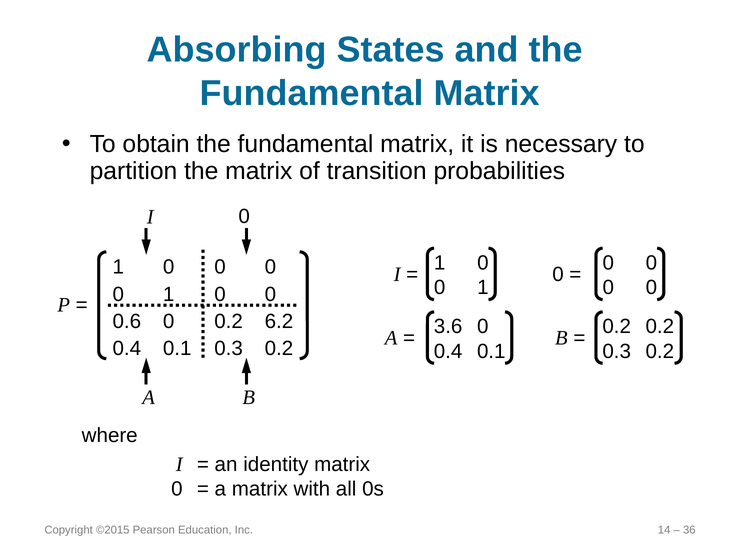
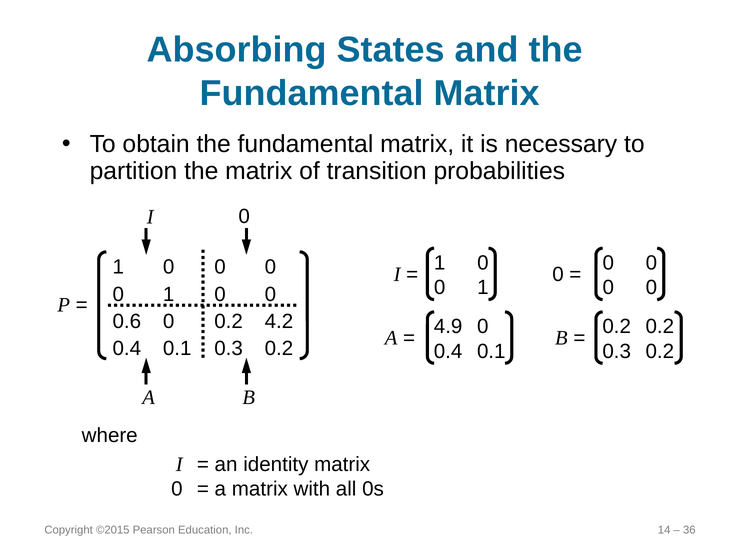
6.2: 6.2 -> 4.2
3.6: 3.6 -> 4.9
